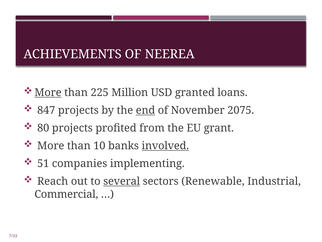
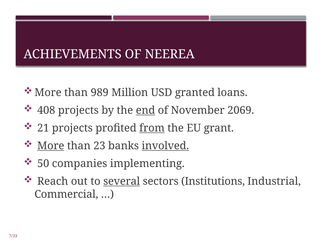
More at (48, 92) underline: present -> none
225: 225 -> 989
847: 847 -> 408
2075: 2075 -> 2069
80: 80 -> 21
from underline: none -> present
More at (51, 146) underline: none -> present
10: 10 -> 23
51: 51 -> 50
Renewable: Renewable -> Institutions
